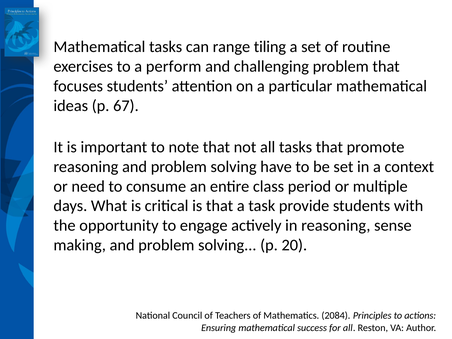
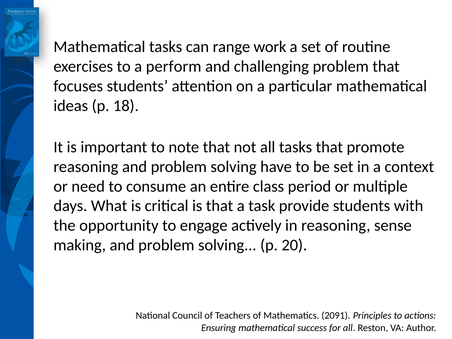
tiling: tiling -> work
67: 67 -> 18
2084: 2084 -> 2091
